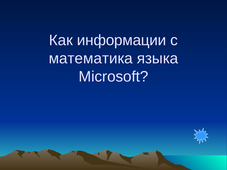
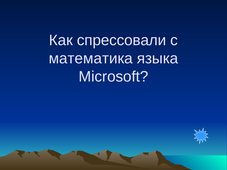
информации: информации -> спрессовали
